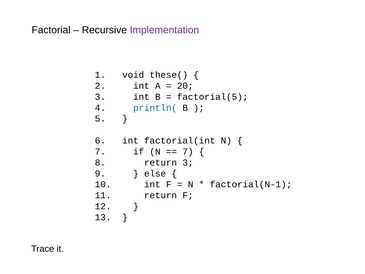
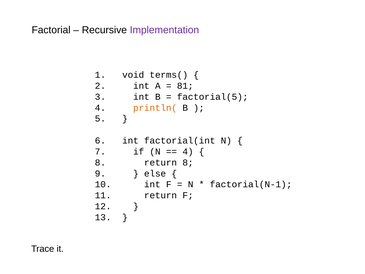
these(: these( -> terms(
20: 20 -> 81
println( colour: blue -> orange
7 at (188, 151): 7 -> 4
return 3: 3 -> 8
